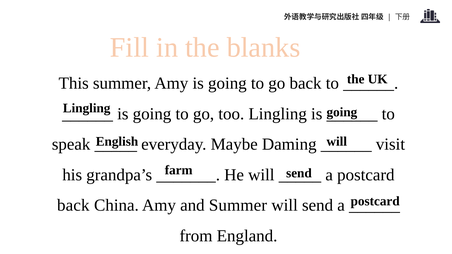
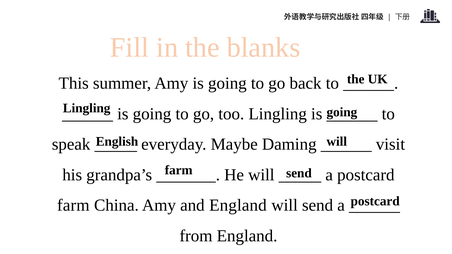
back at (73, 206): back -> farm
and Summer: Summer -> England
